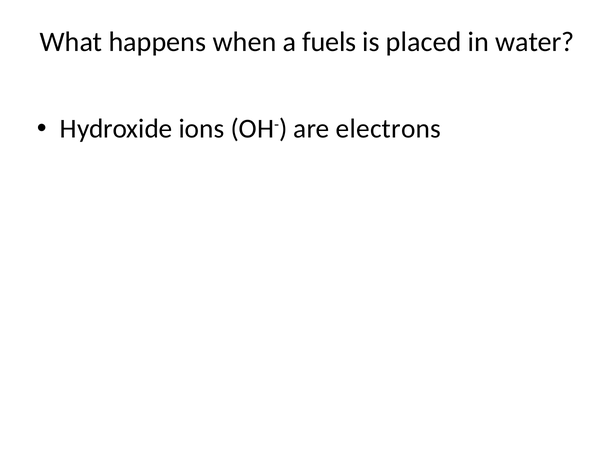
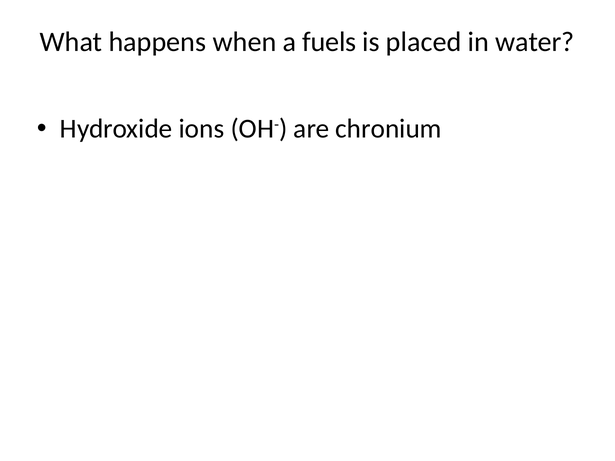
electrons: electrons -> chronium
